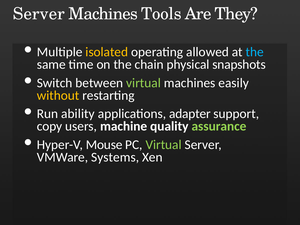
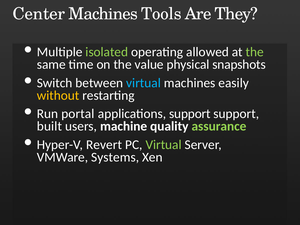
Server at (39, 14): Server -> Center
isolated colour: yellow -> light green
the at (255, 52) colour: light blue -> light green
chain: chain -> value
virtual at (144, 83) colour: light green -> light blue
ability: ability -> portal
applications adapter: adapter -> support
copy: copy -> built
Mouse: Mouse -> Revert
